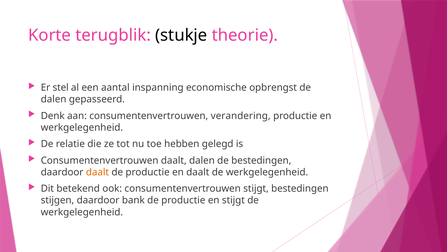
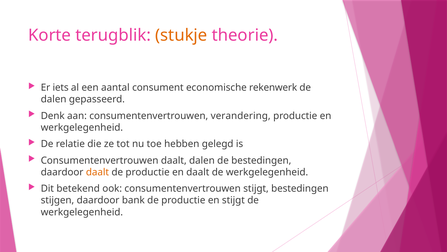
stukje colour: black -> orange
stel: stel -> iets
inspanning: inspanning -> consument
opbrengst: opbrengst -> rekenwerk
